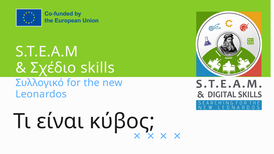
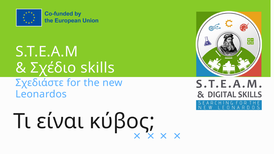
Συλλογικό: Συλλογικό -> Σχεδιάστε
